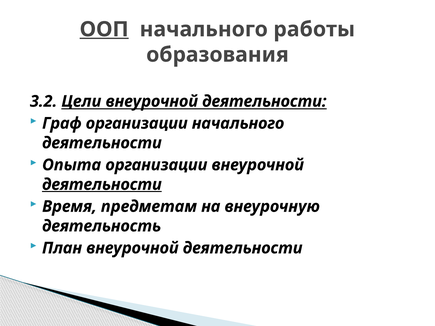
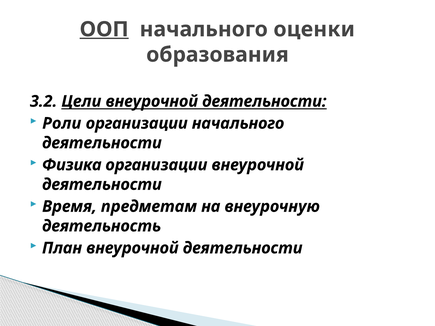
работы: работы -> оценки
Граф: Граф -> Роли
Опыта: Опыта -> Физика
деятельности at (102, 185) underline: present -> none
